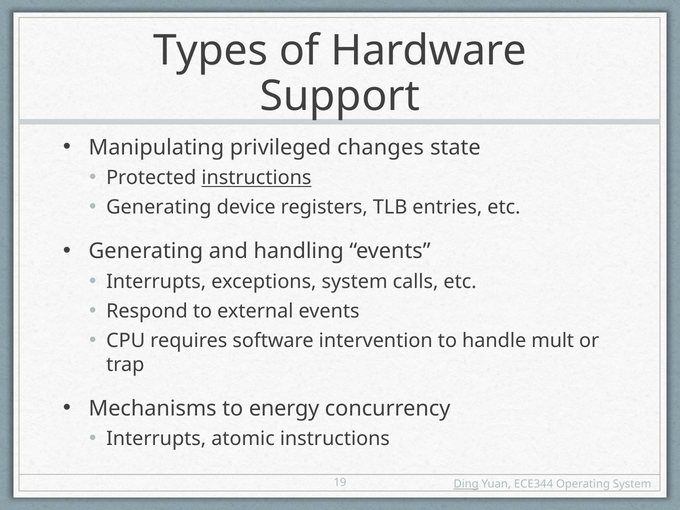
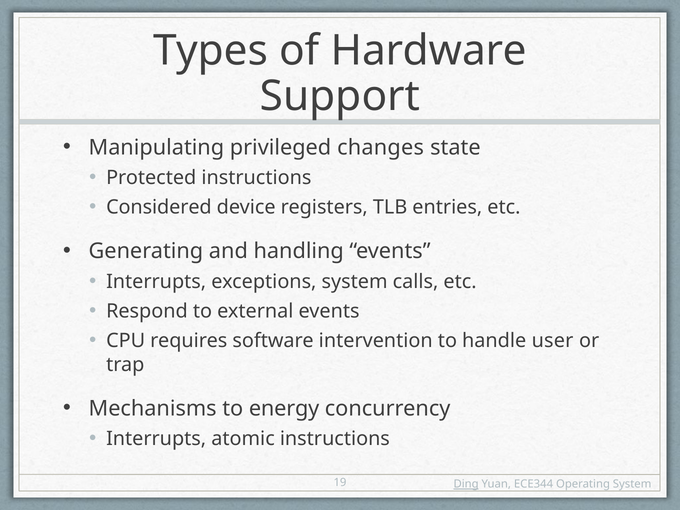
instructions at (256, 178) underline: present -> none
Generating at (159, 207): Generating -> Considered
mult: mult -> user
